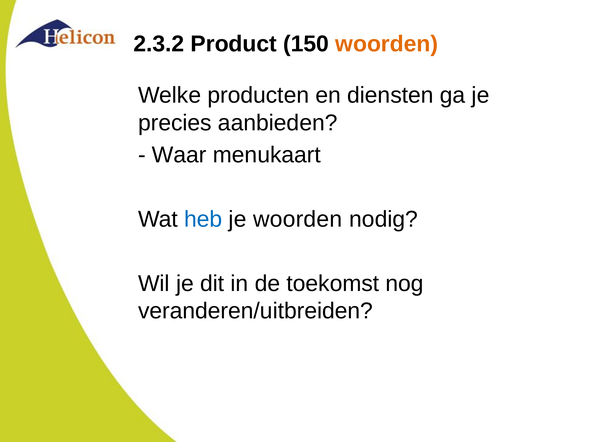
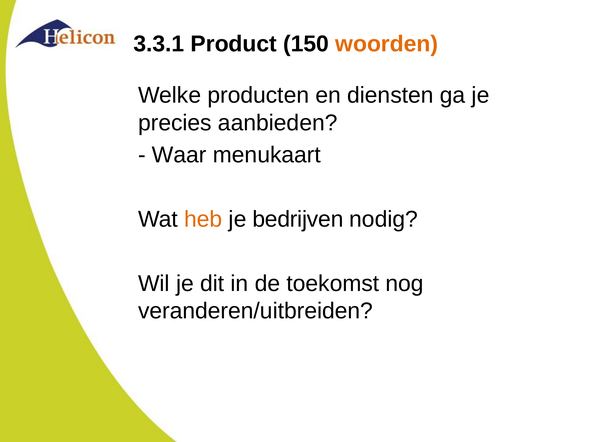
2.3.2: 2.3.2 -> 3.3.1
heb colour: blue -> orange
je woorden: woorden -> bedrijven
